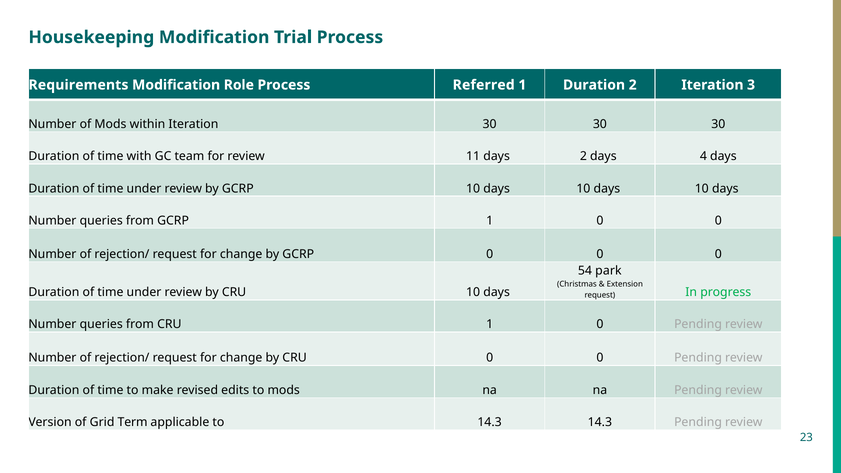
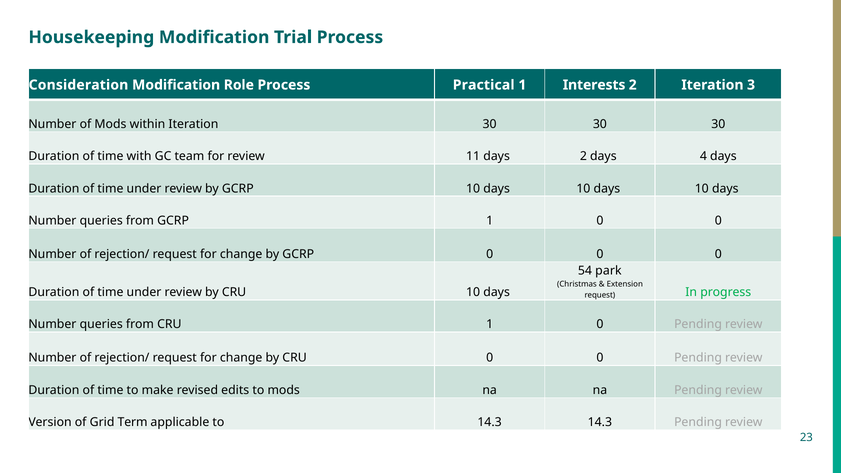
Requirements: Requirements -> Consideration
Referred: Referred -> Practical
1 Duration: Duration -> Interests
